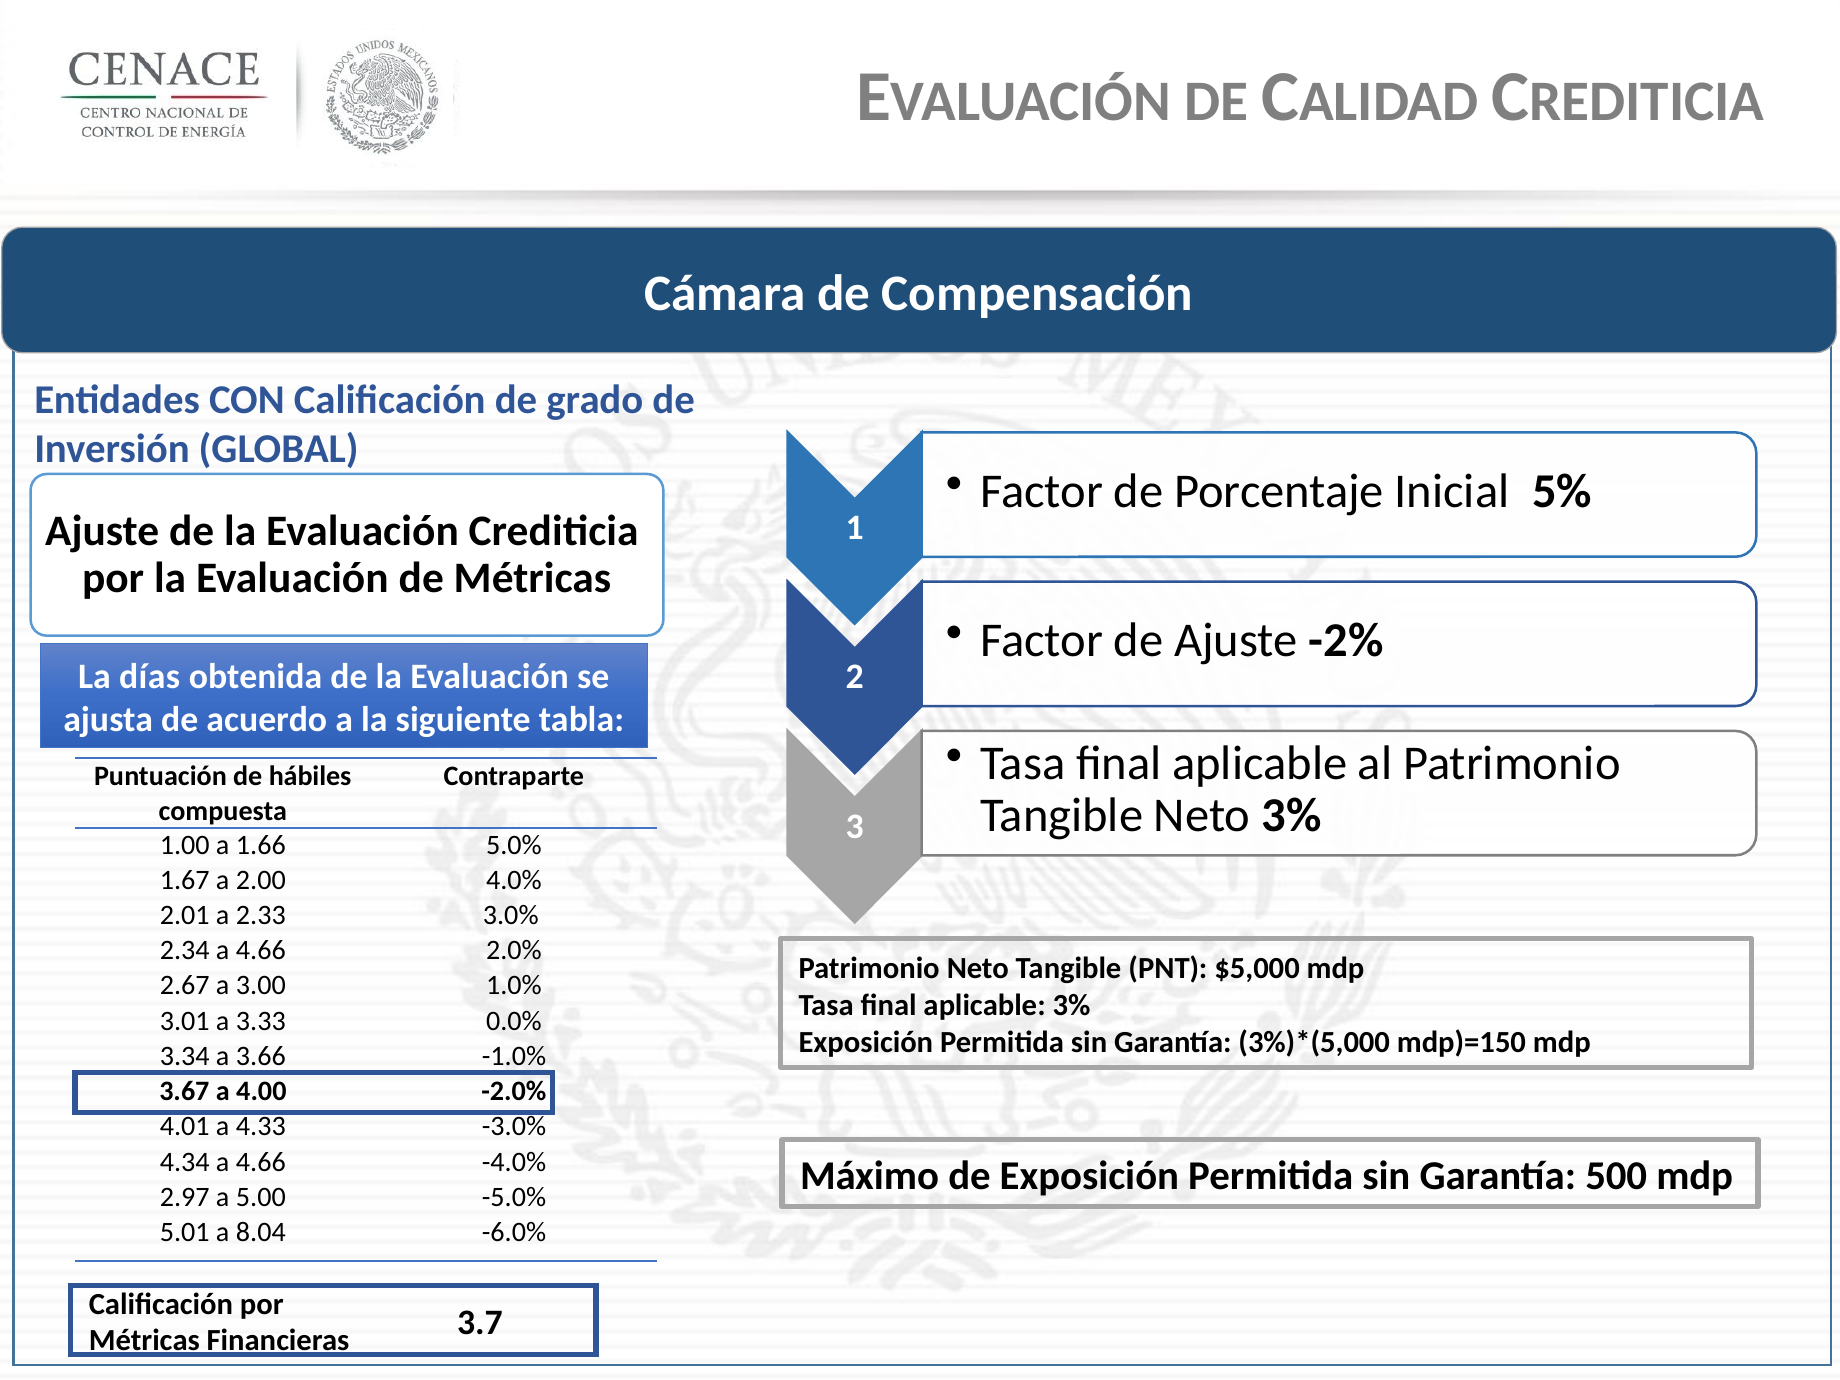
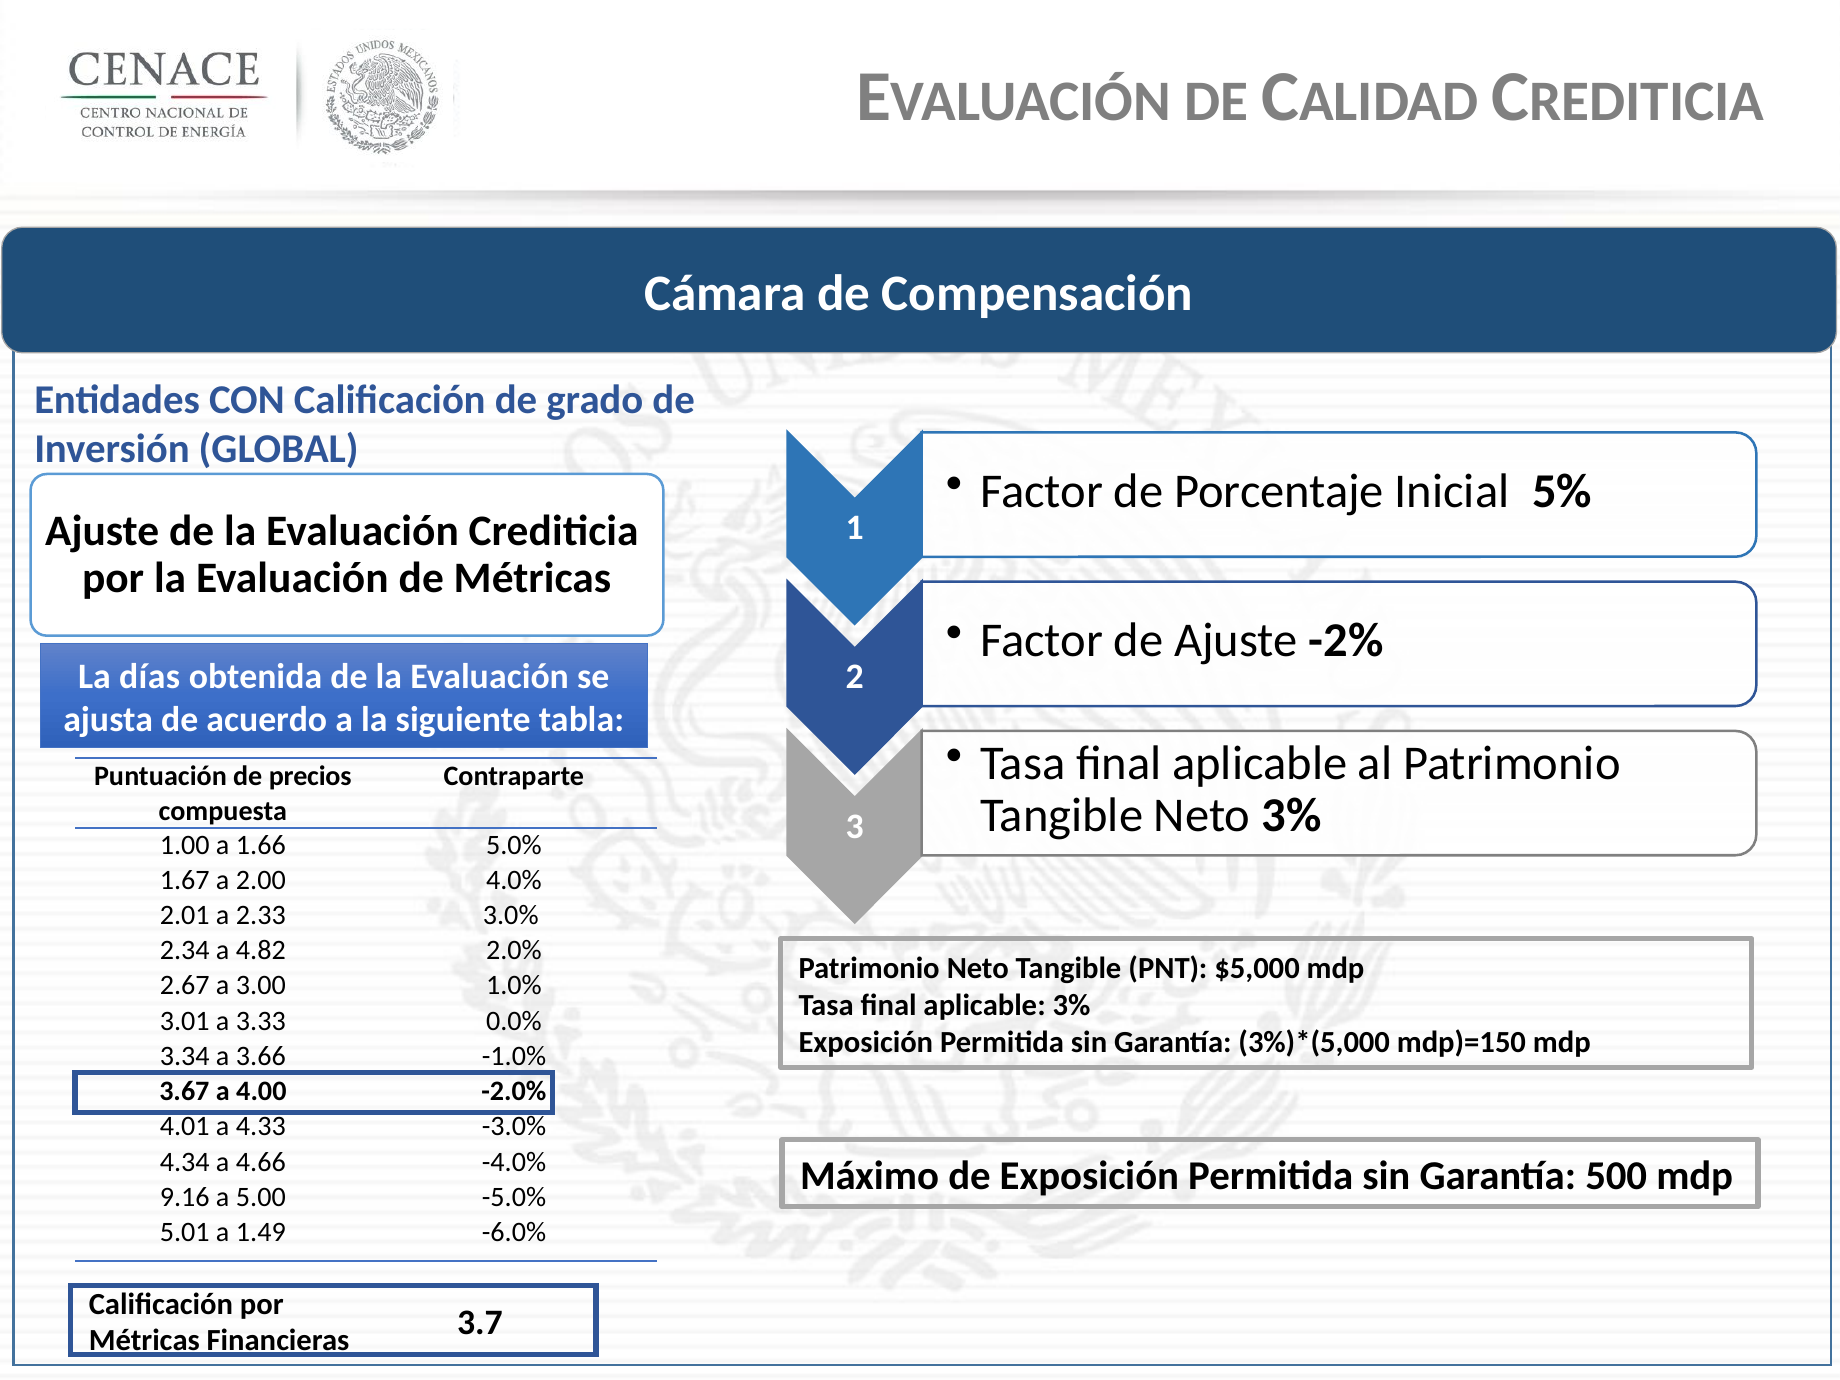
hábiles: hábiles -> precios
2.34 a 4.66: 4.66 -> 4.82
2.97: 2.97 -> 9.16
8.04: 8.04 -> 1.49
